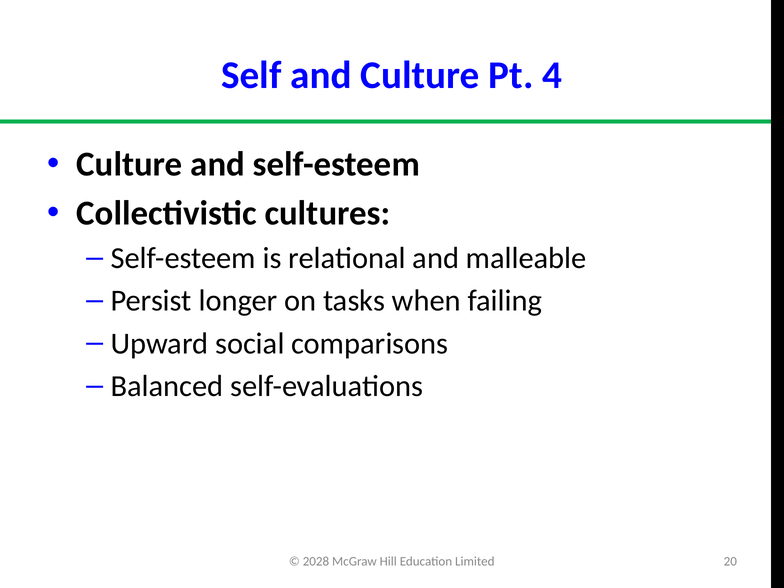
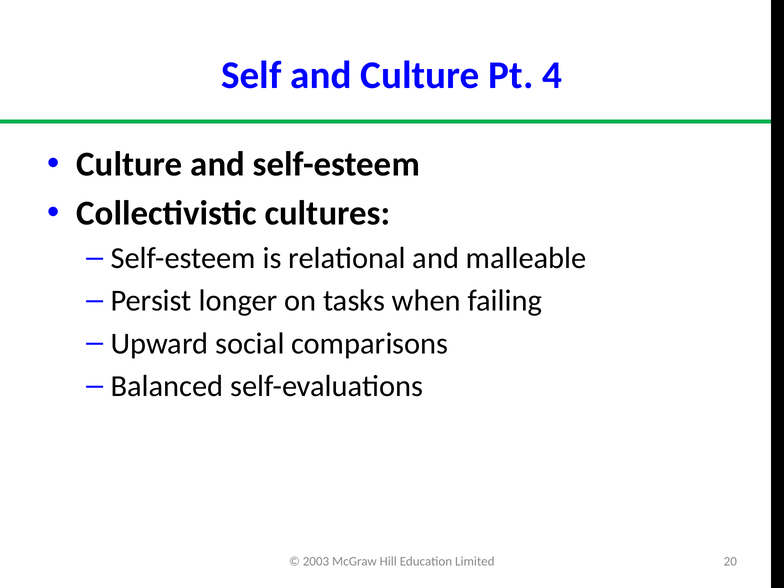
2028: 2028 -> 2003
